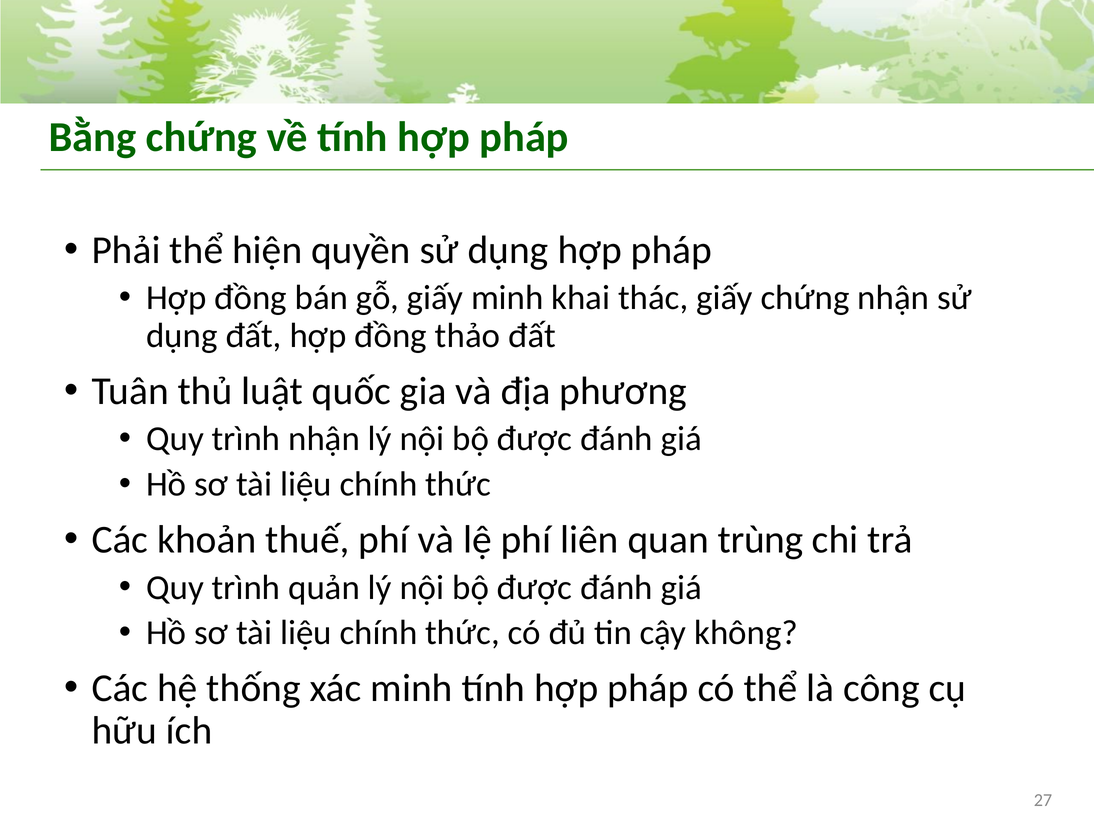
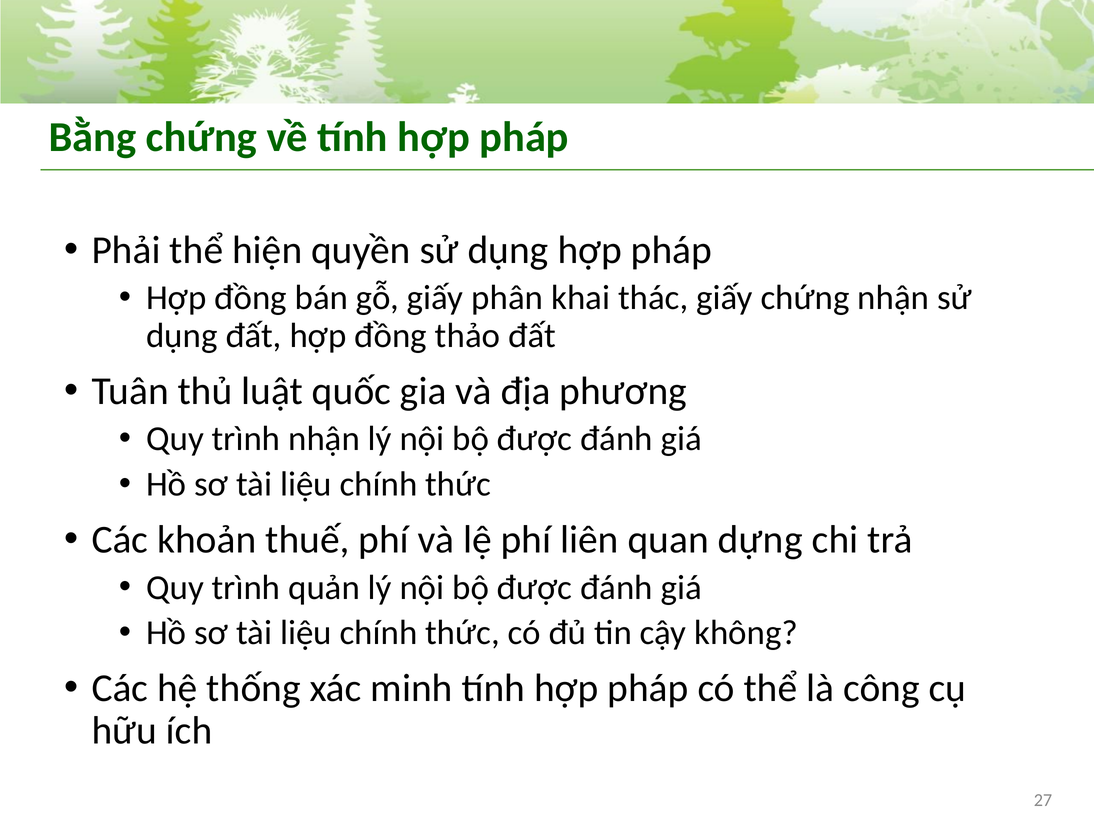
giấy minh: minh -> phân
trùng: trùng -> dựng
